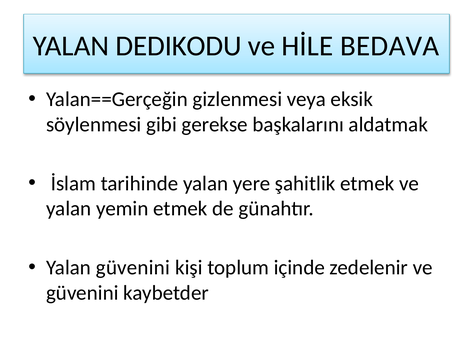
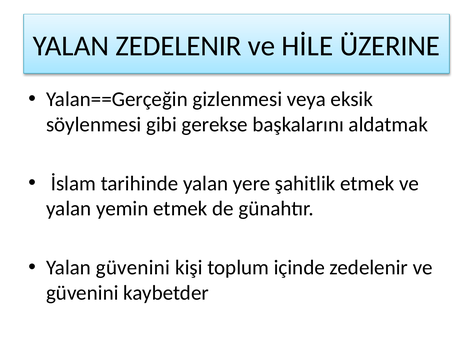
YALAN DEDIKODU: DEDIKODU -> ZEDELENIR
BEDAVA: BEDAVA -> ÜZERINE
